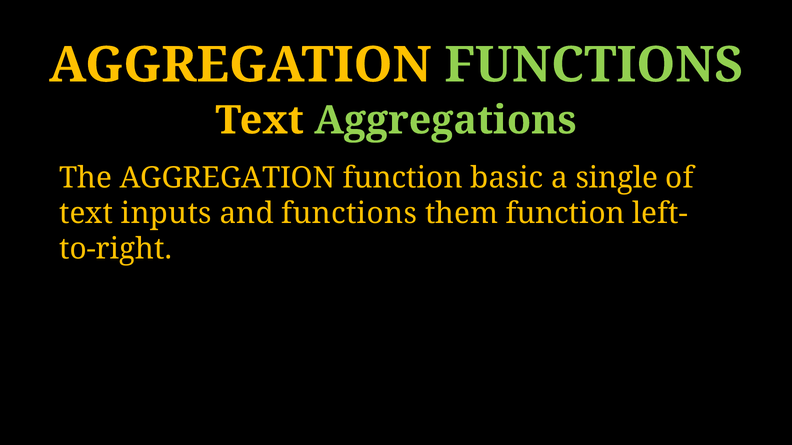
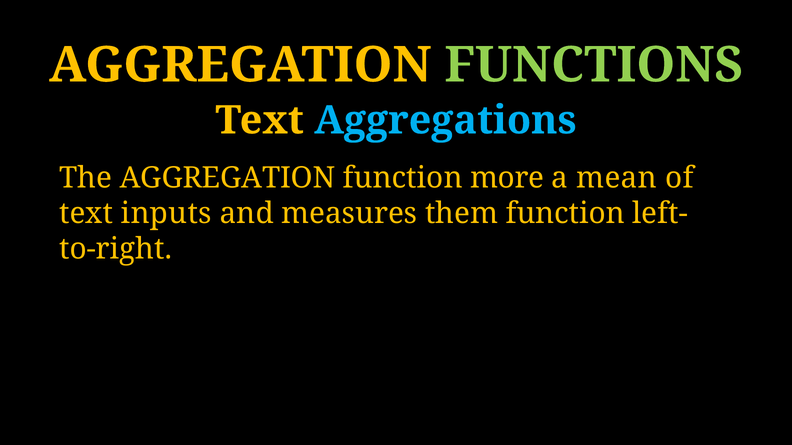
Aggregations colour: light green -> light blue
basic: basic -> more
single: single -> mean
and functions: functions -> measures
